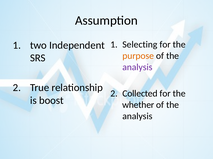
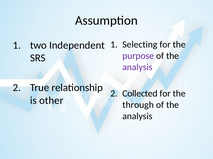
purpose colour: orange -> purple
boost: boost -> other
whether: whether -> through
